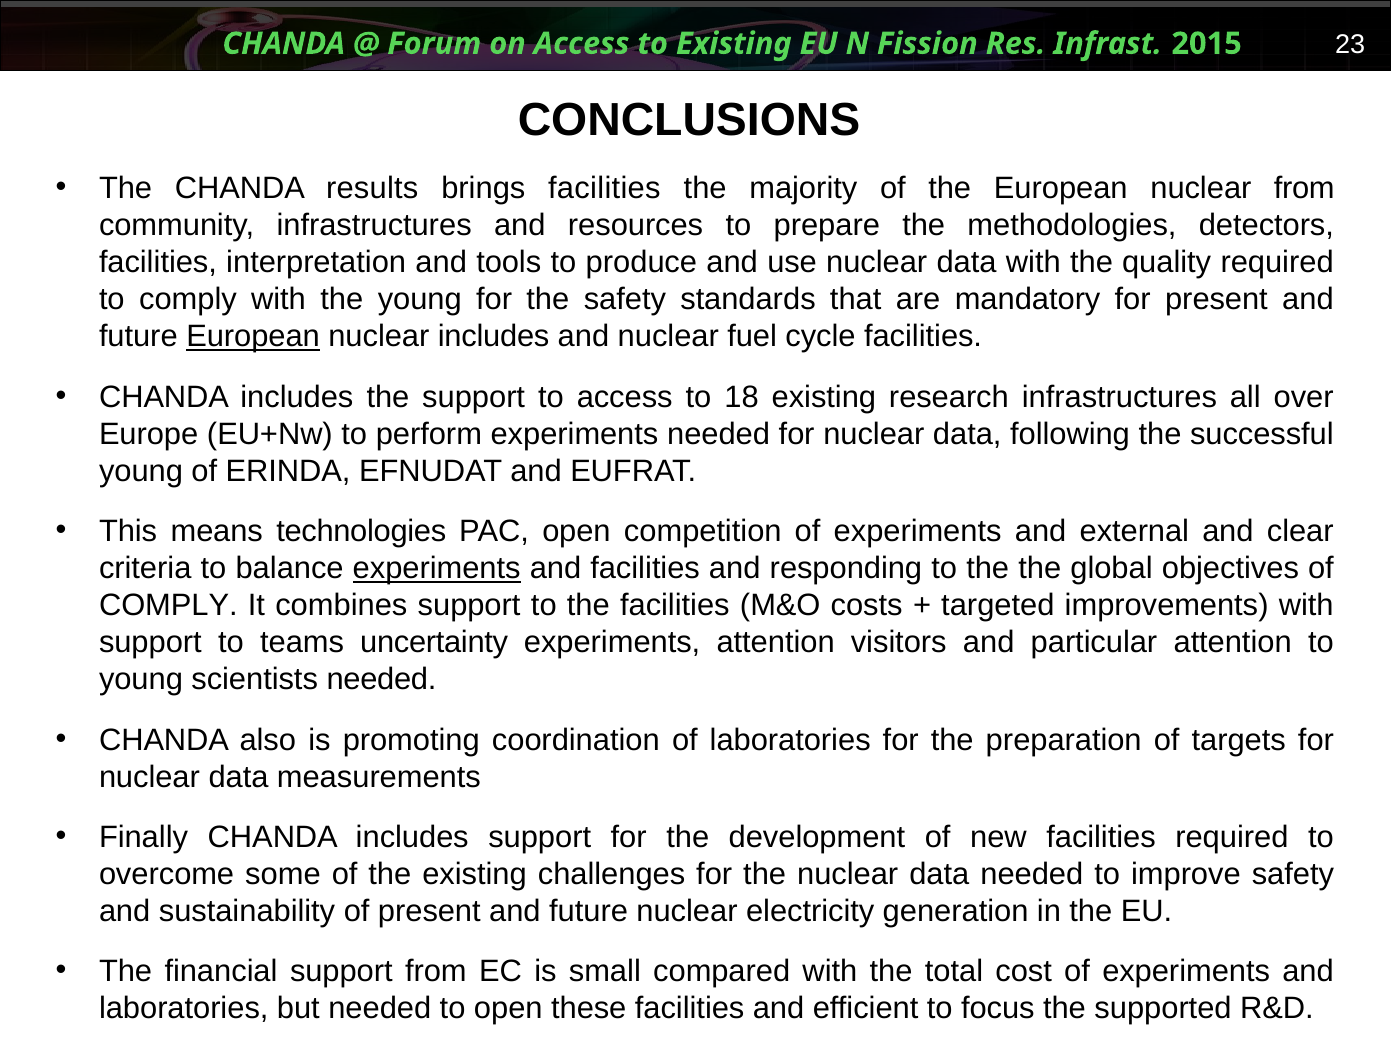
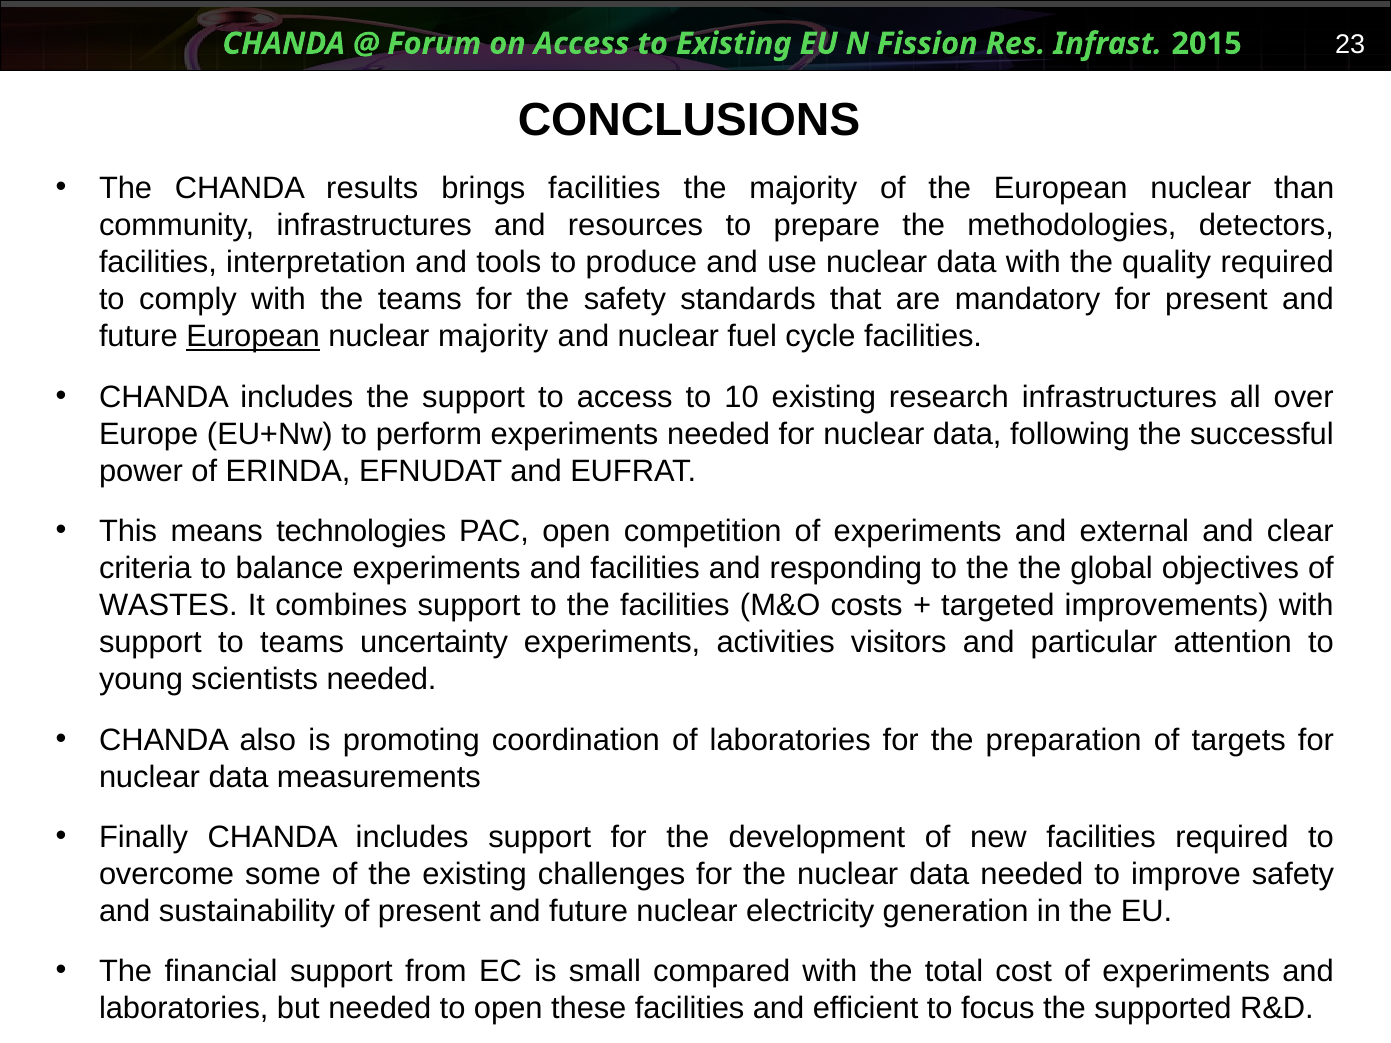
nuclear from: from -> than
the young: young -> teams
nuclear includes: includes -> majority
18: 18 -> 10
young at (141, 471): young -> power
experiments at (437, 569) underline: present -> none
COMPLY at (168, 606): COMPLY -> WASTES
experiments attention: attention -> activities
